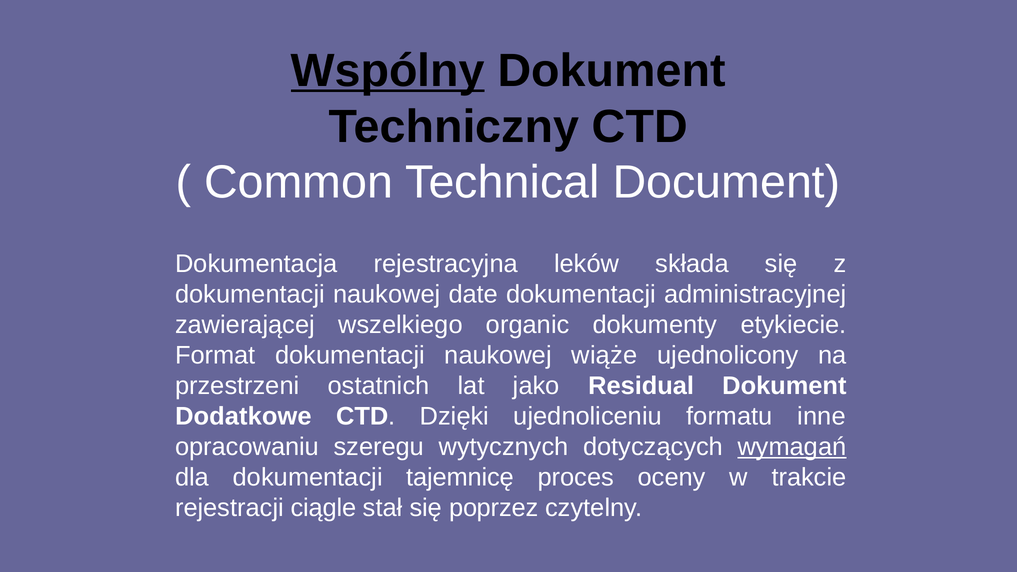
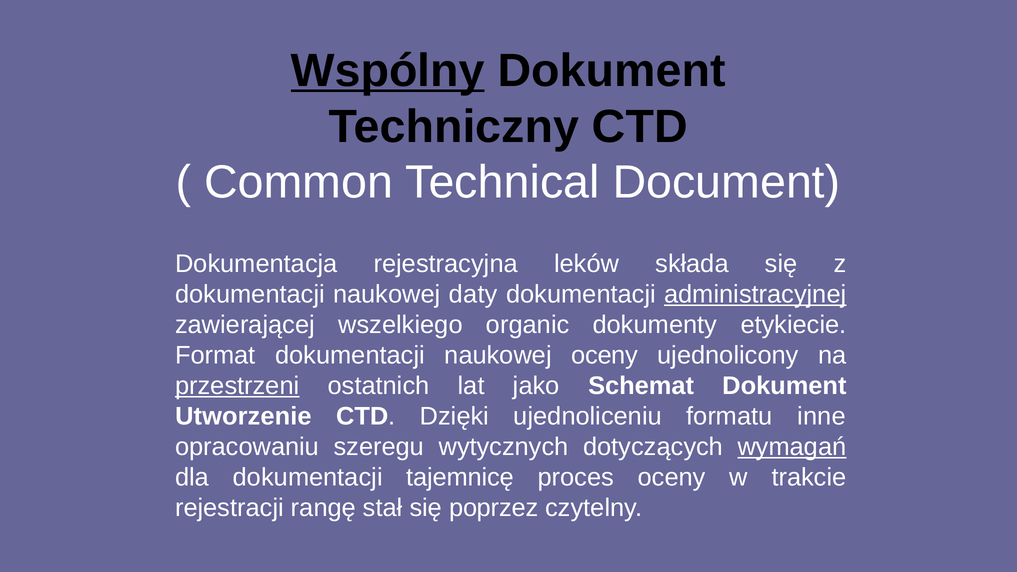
date: date -> daty
administracyjnej underline: none -> present
naukowej wiąże: wiąże -> oceny
przestrzeni underline: none -> present
Residual: Residual -> Schemat
Dodatkowe: Dodatkowe -> Utworzenie
ciągle: ciągle -> rangę
